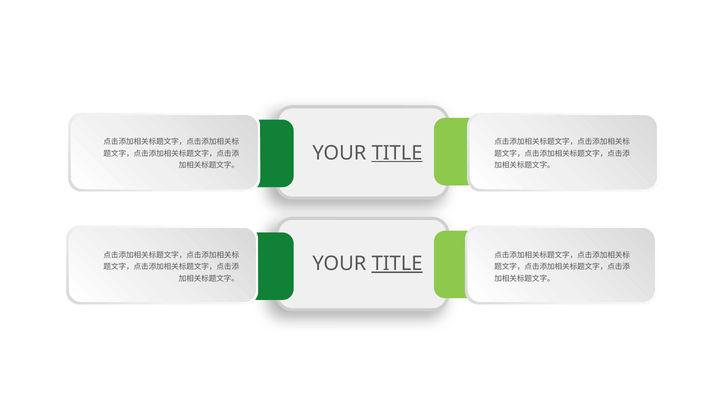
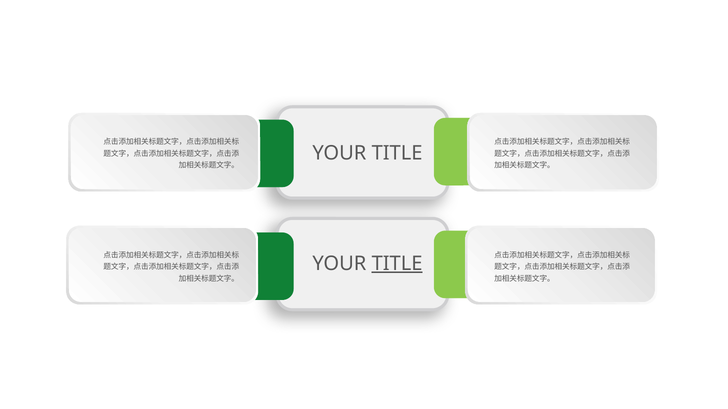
TITLE at (397, 153) underline: present -> none
